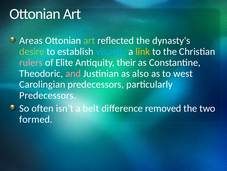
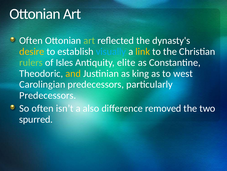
Areas at (31, 40): Areas -> Often
desire colour: light green -> yellow
rulers colour: pink -> light green
Elite: Elite -> Isles
their: their -> elite
and colour: pink -> yellow
also: also -> king
belt: belt -> also
formed: formed -> spurred
